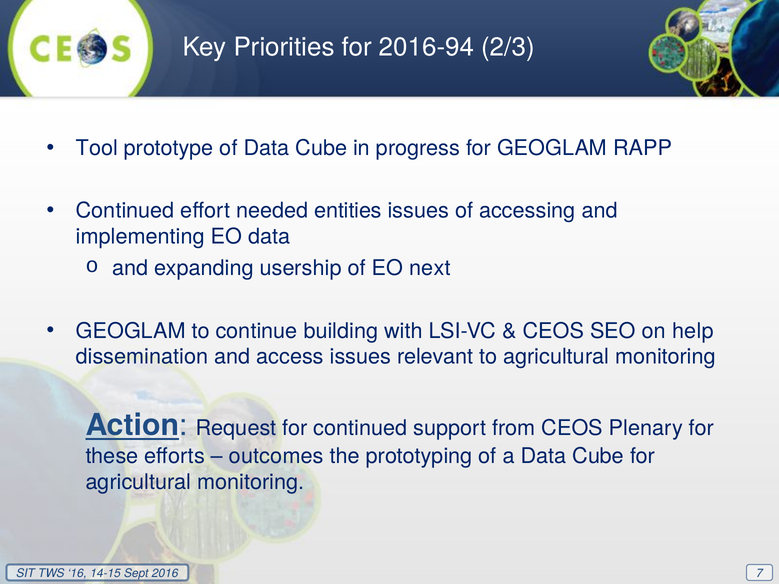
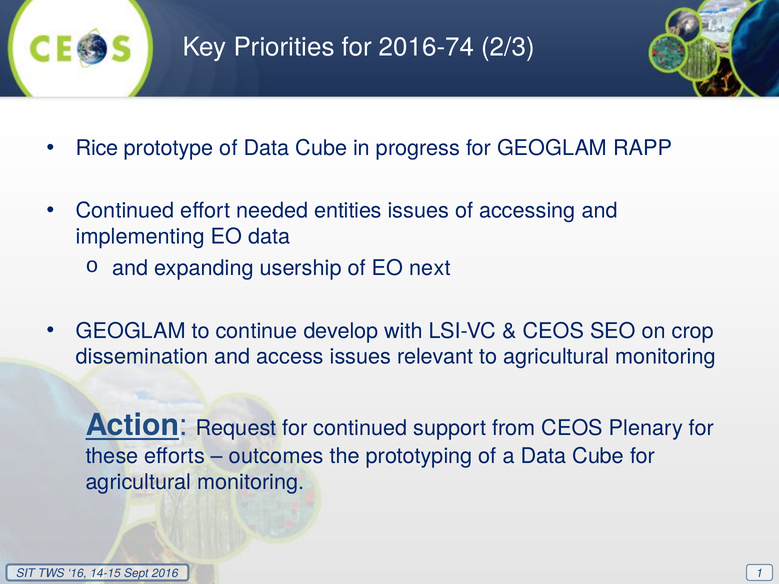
2016-94: 2016-94 -> 2016-74
Tool: Tool -> Rice
building: building -> develop
help: help -> crop
7: 7 -> 1
